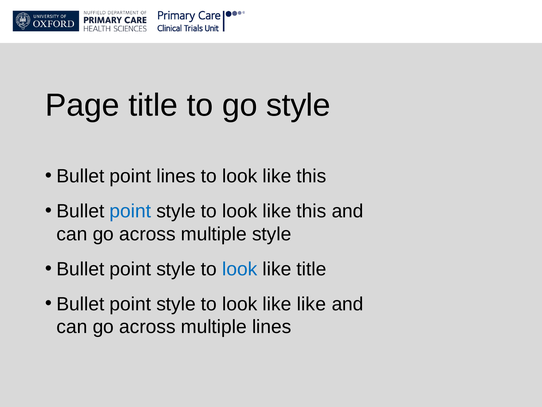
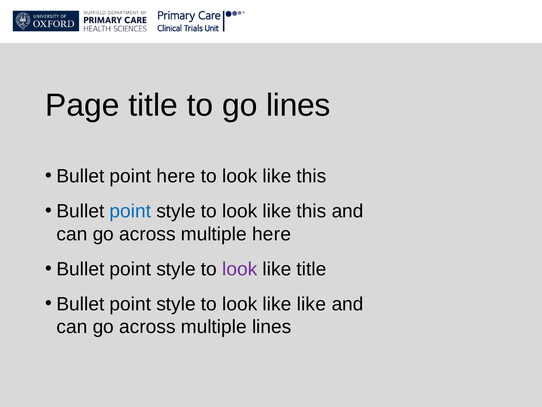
go style: style -> lines
point lines: lines -> here
multiple style: style -> here
look at (240, 269) colour: blue -> purple
